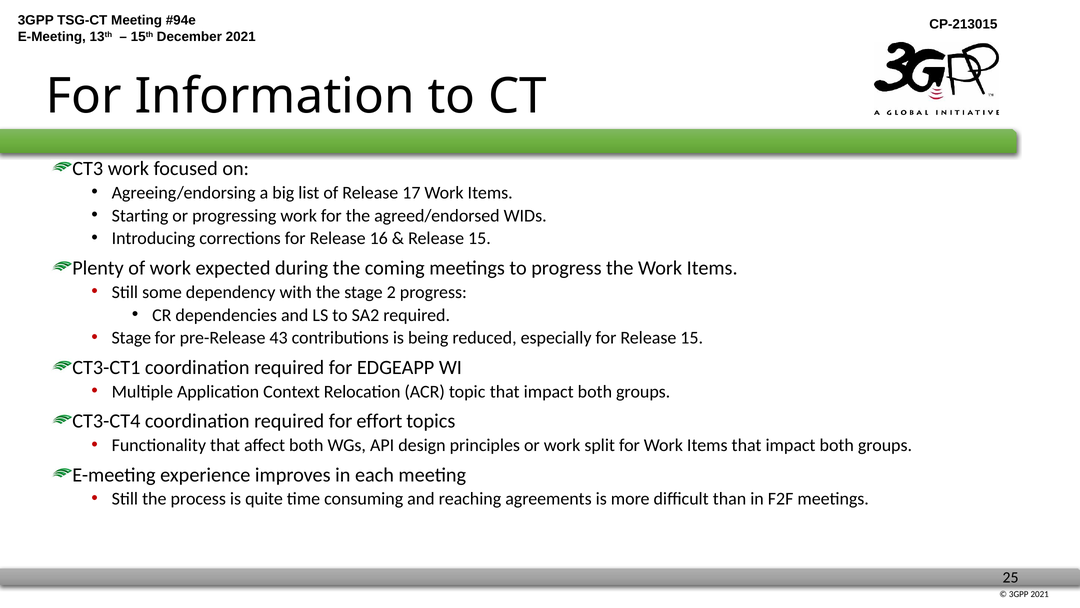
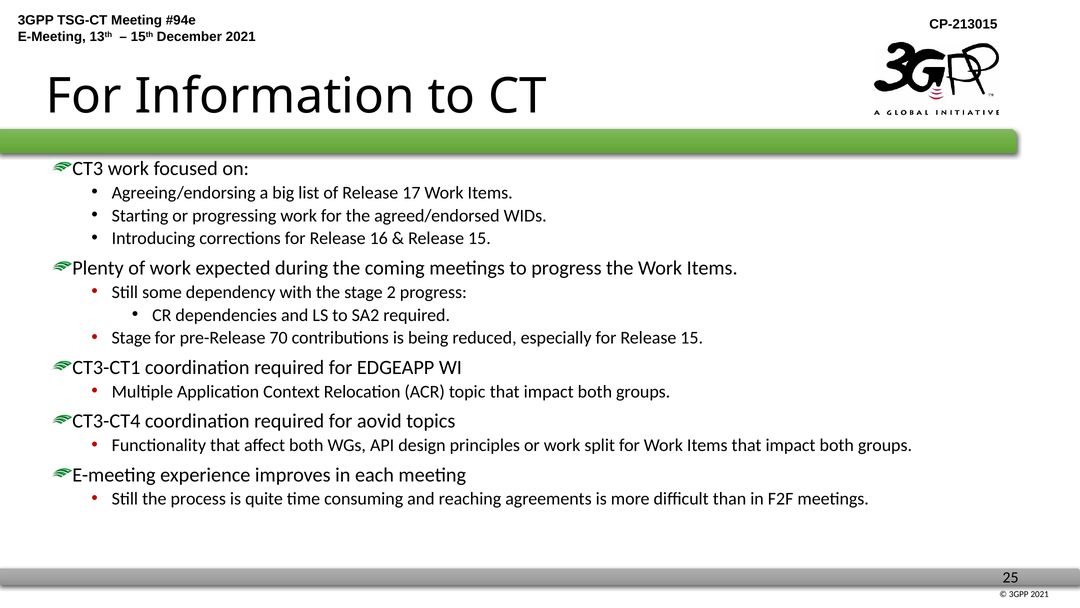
43: 43 -> 70
effort: effort -> aovid
